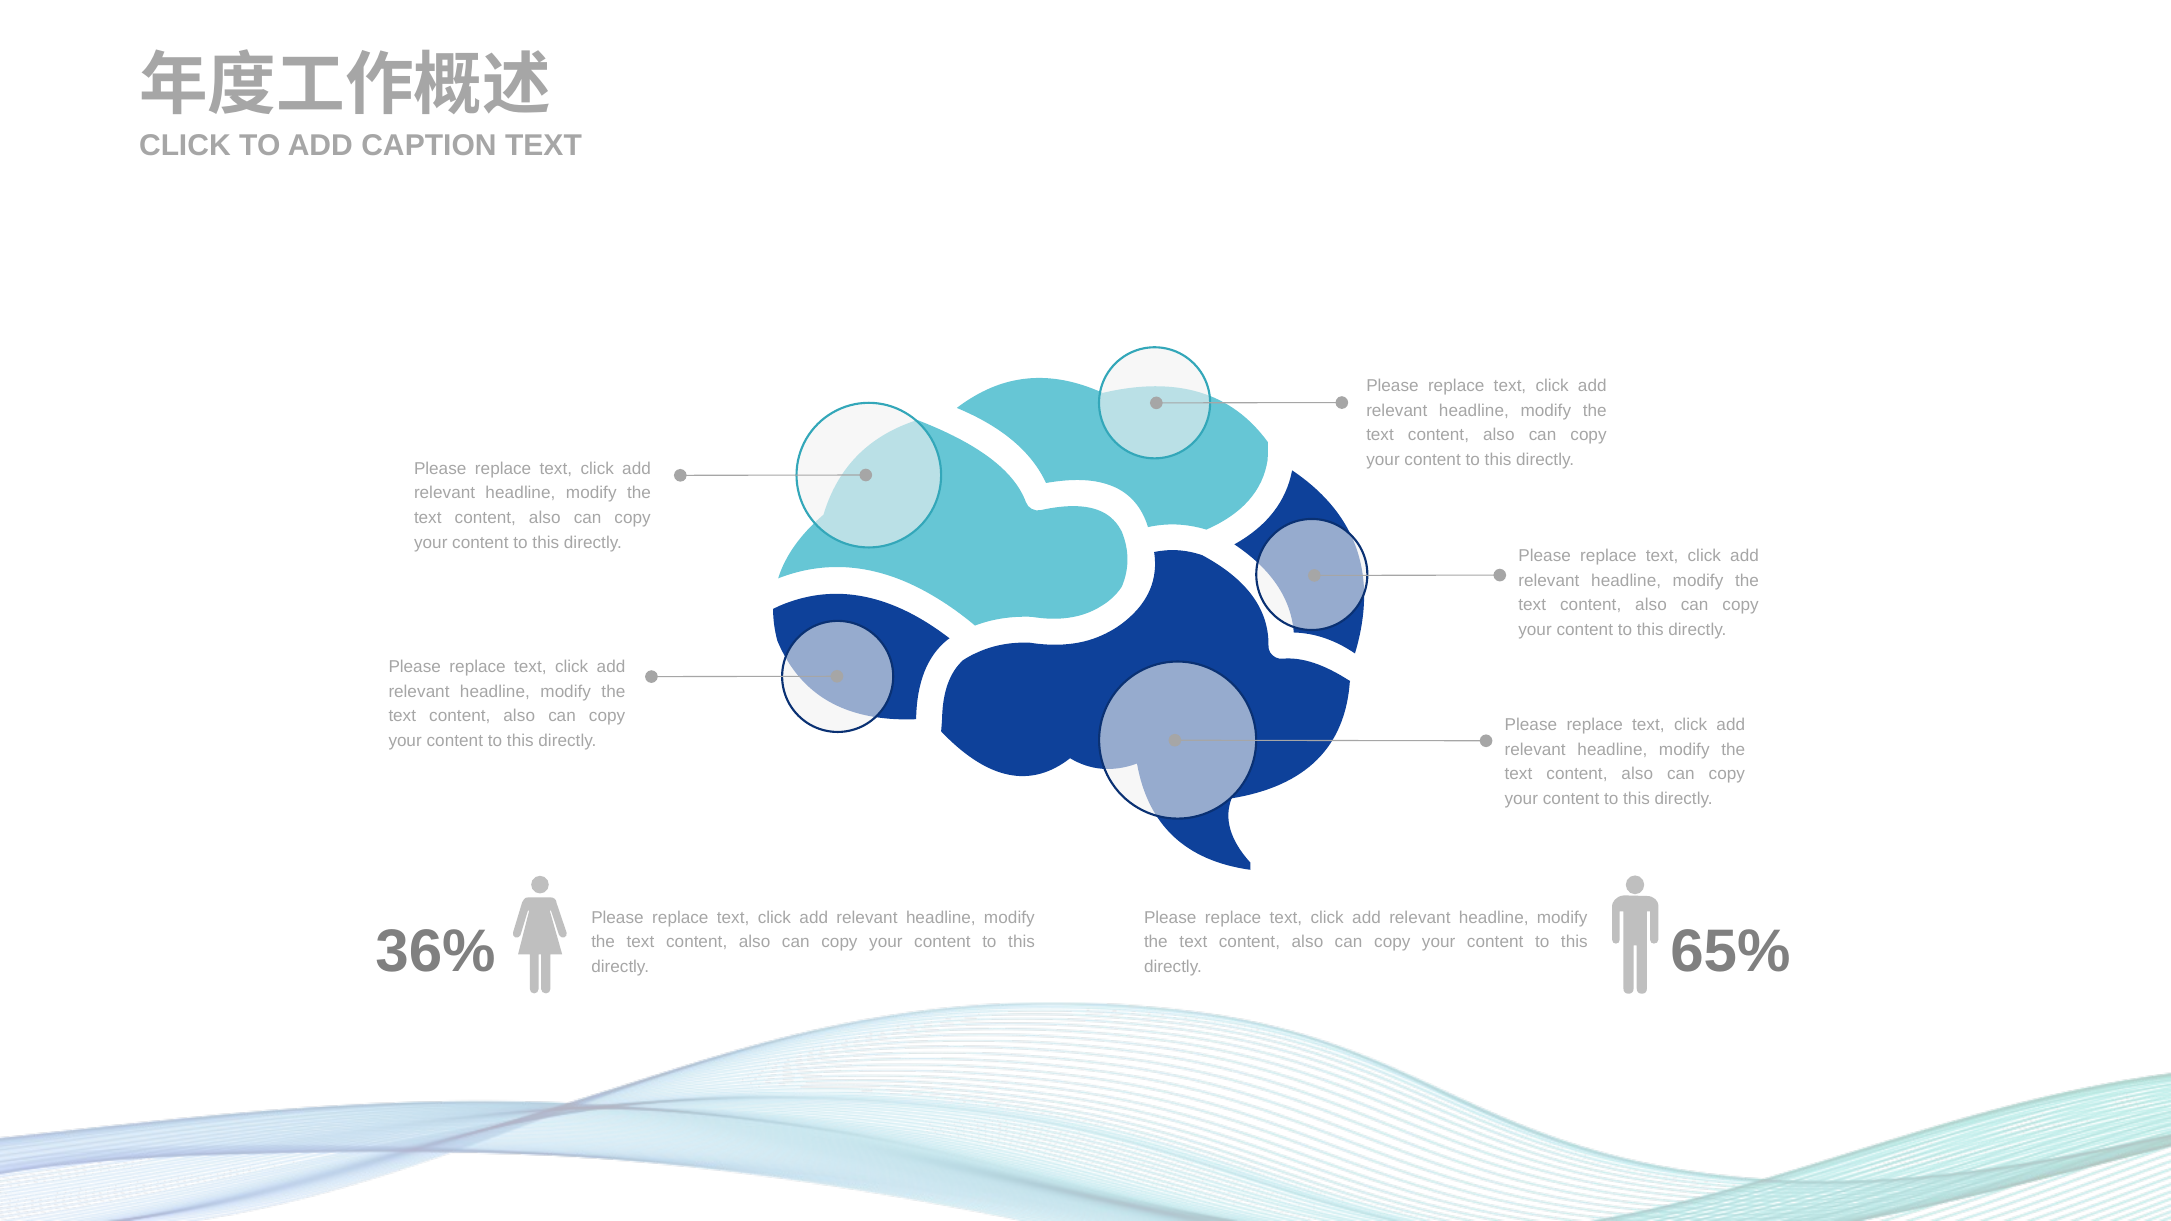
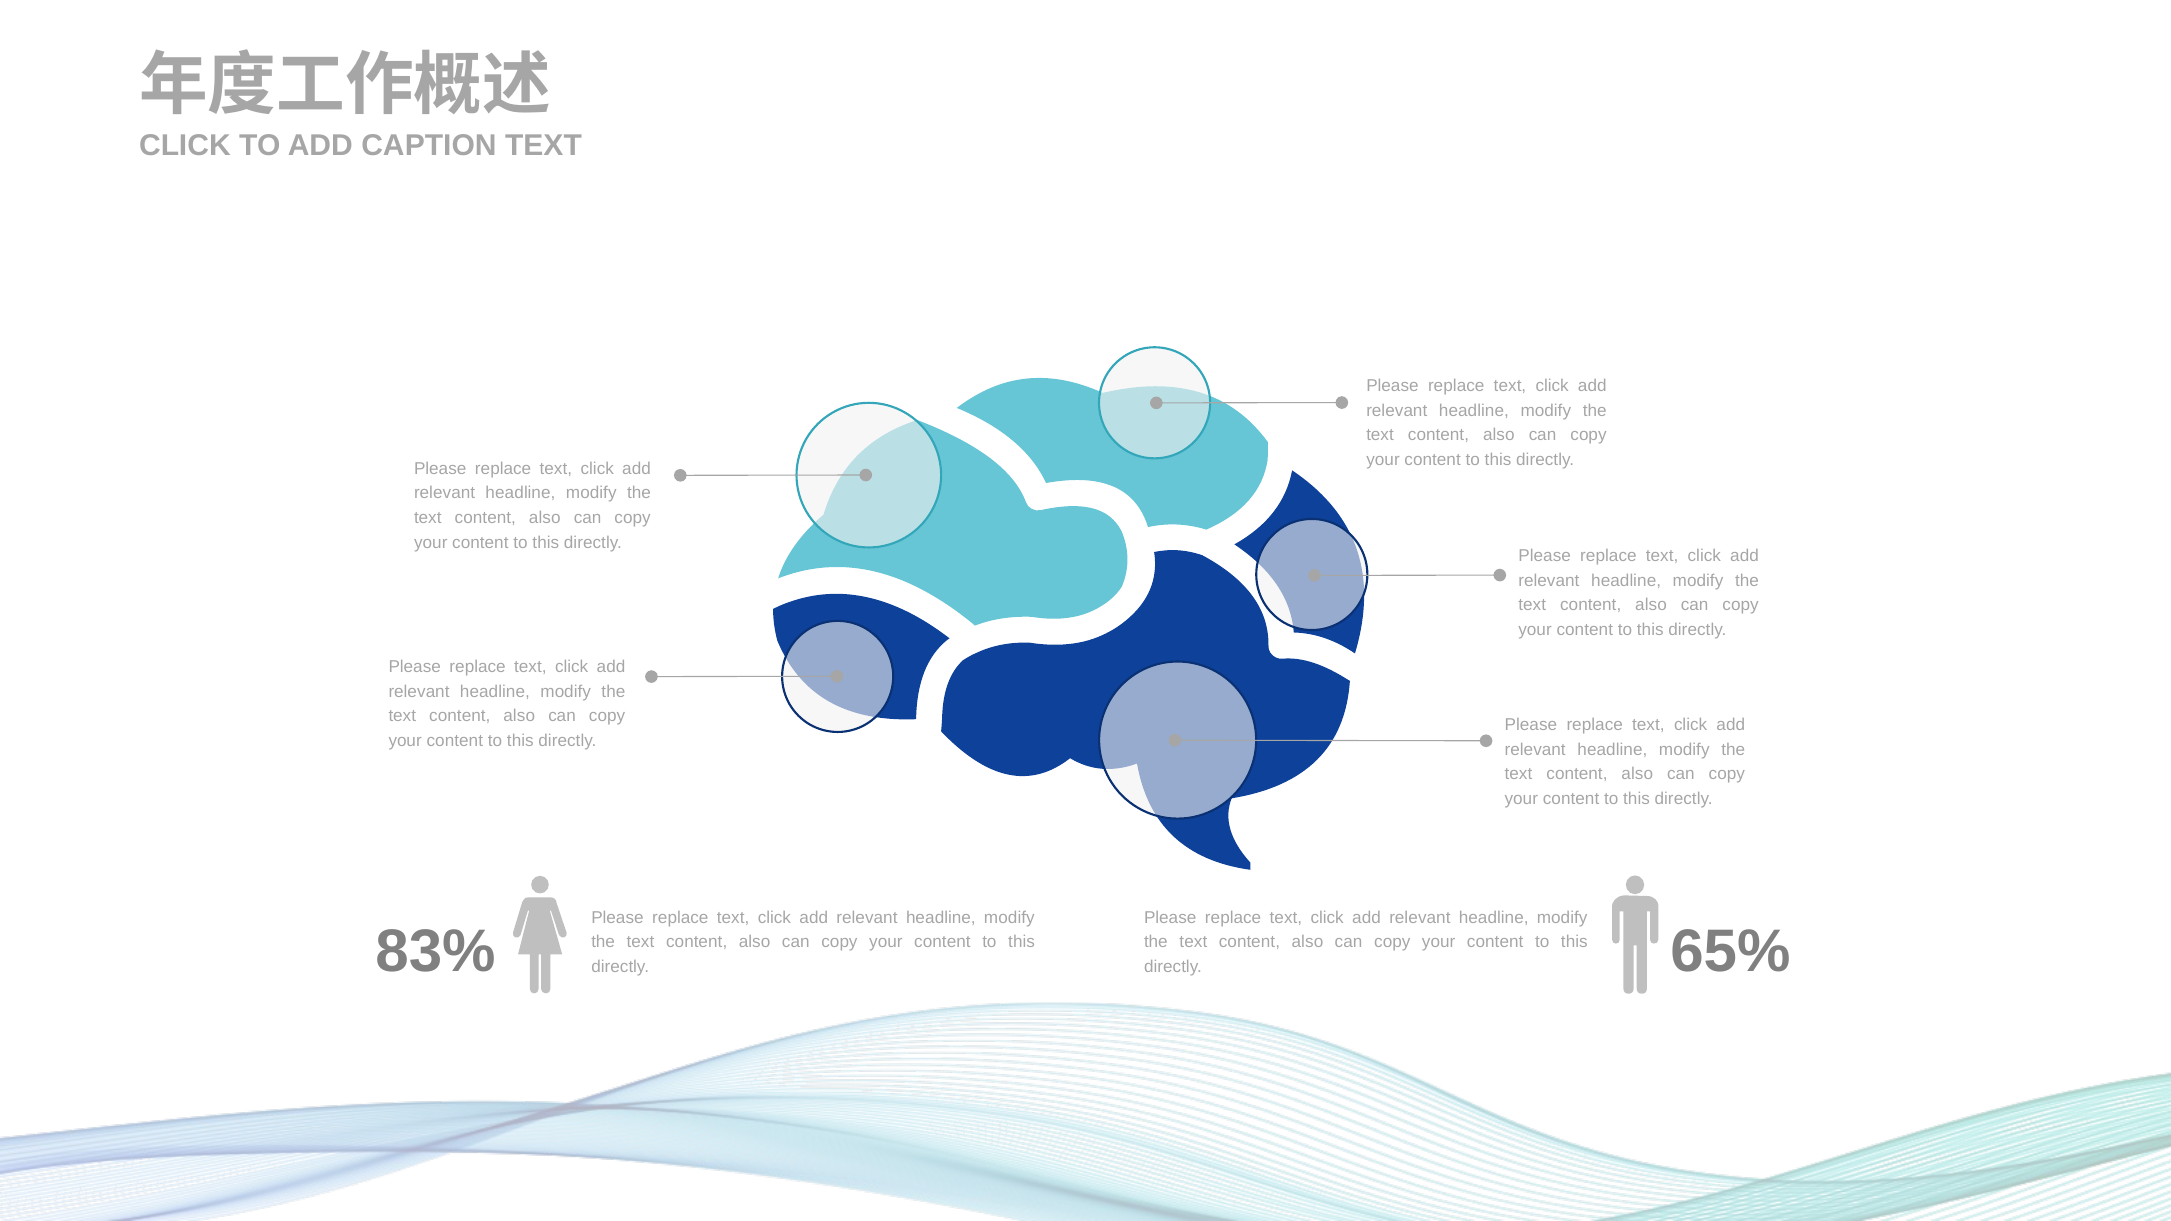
36%: 36% -> 83%
